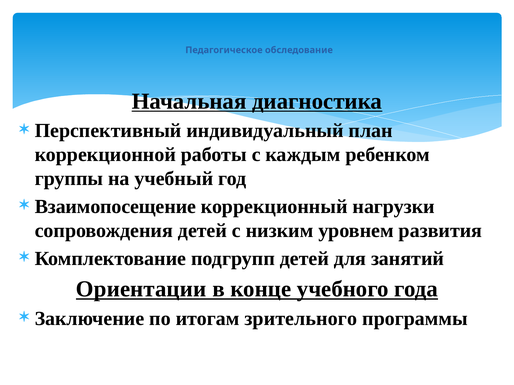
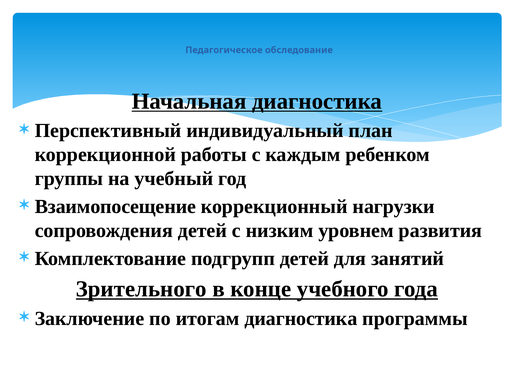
Ориентации: Ориентации -> Зрительного
итогам зрительного: зрительного -> диагностика
